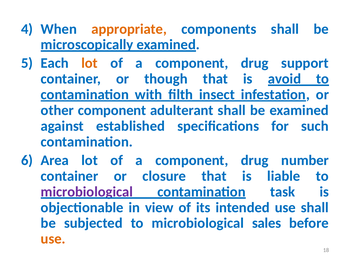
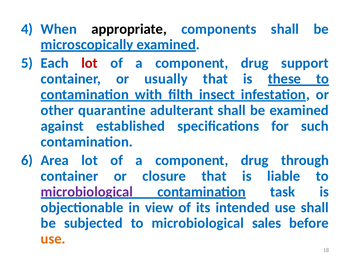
appropriate colour: orange -> black
lot at (90, 63) colour: orange -> red
though: though -> usually
avoid: avoid -> these
other component: component -> quarantine
number: number -> through
